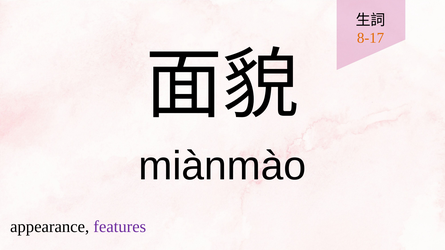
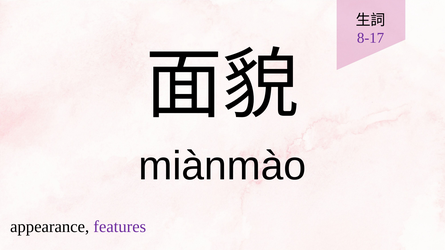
8-17 colour: orange -> purple
